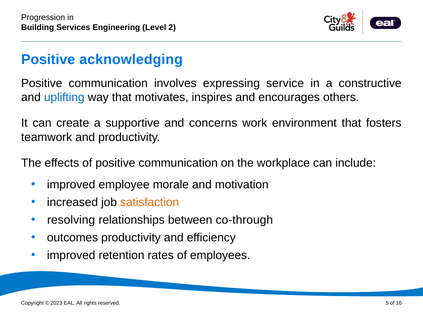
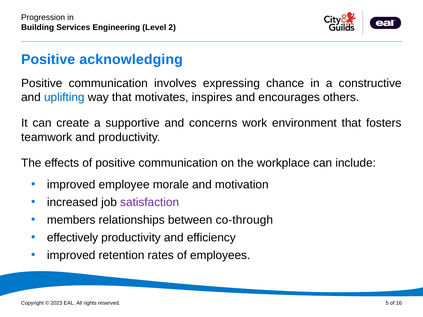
service: service -> chance
satisfaction colour: orange -> purple
resolving: resolving -> members
outcomes: outcomes -> effectively
